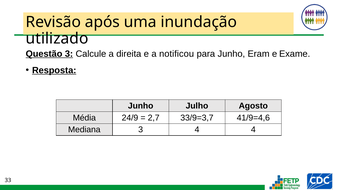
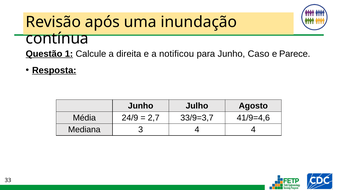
utilizado: utilizado -> contínua
Questão 3: 3 -> 1
Eram: Eram -> Caso
Exame: Exame -> Parece
